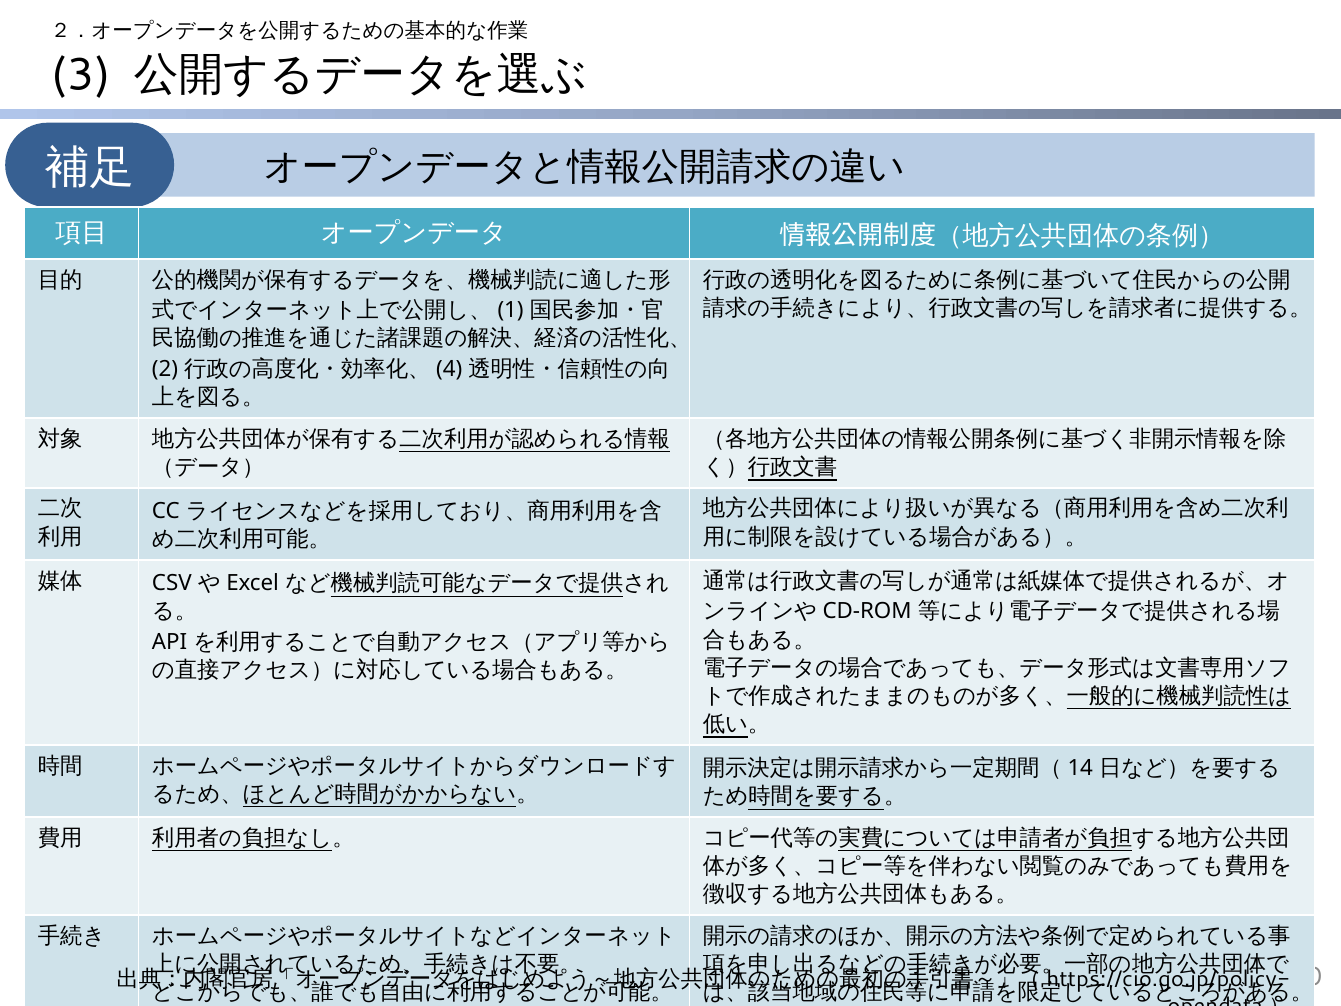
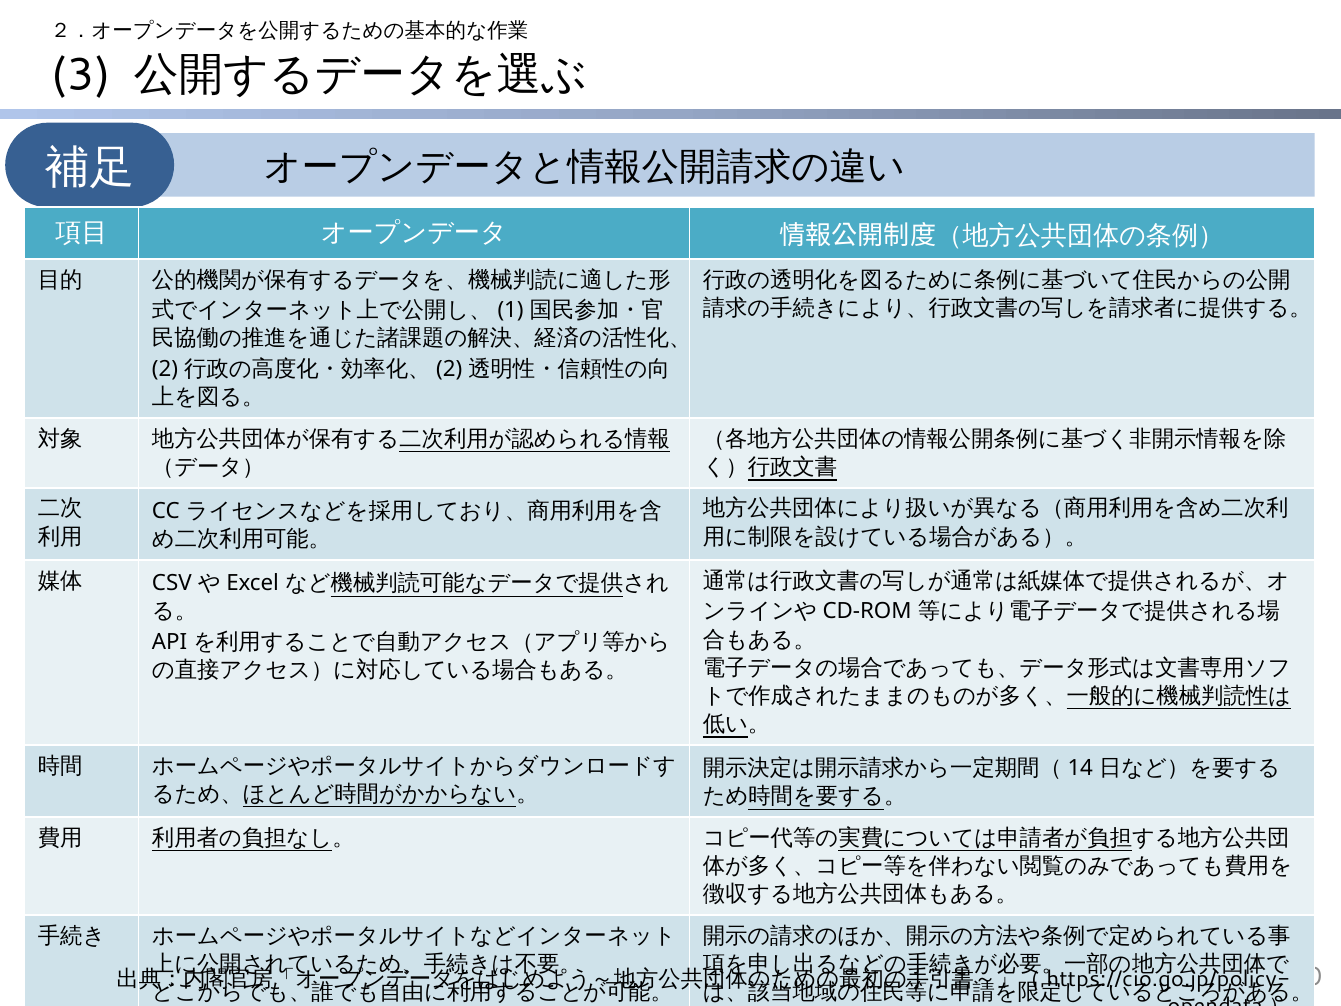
4 at (449, 369): 4 -> 2
